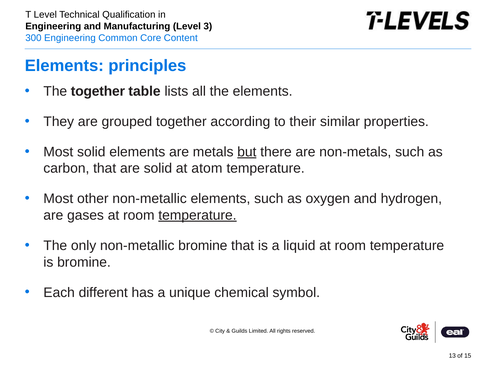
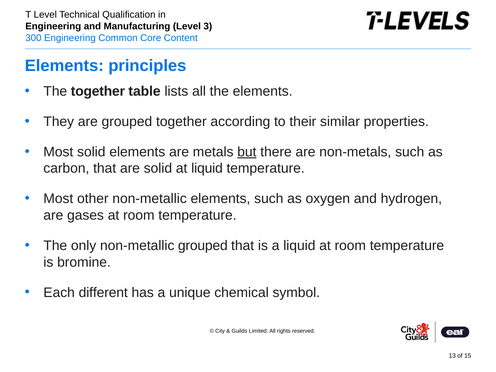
at atom: atom -> liquid
temperature at (197, 215) underline: present -> none
non-metallic bromine: bromine -> grouped
